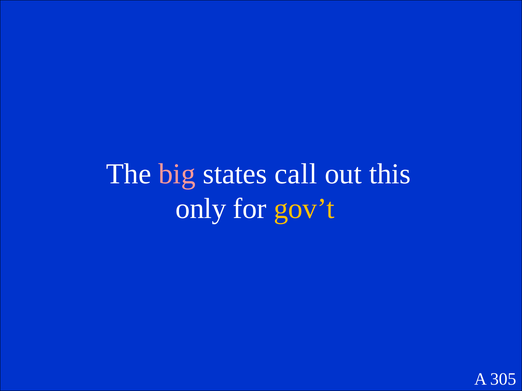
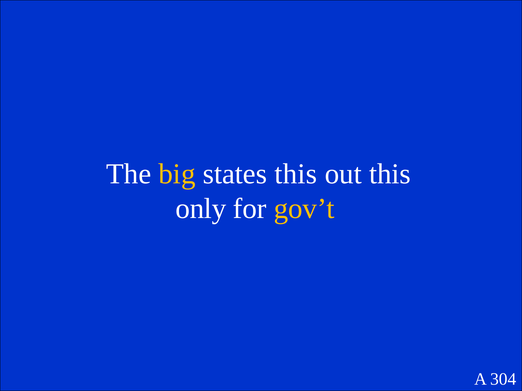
big colour: pink -> yellow
states call: call -> this
305: 305 -> 304
